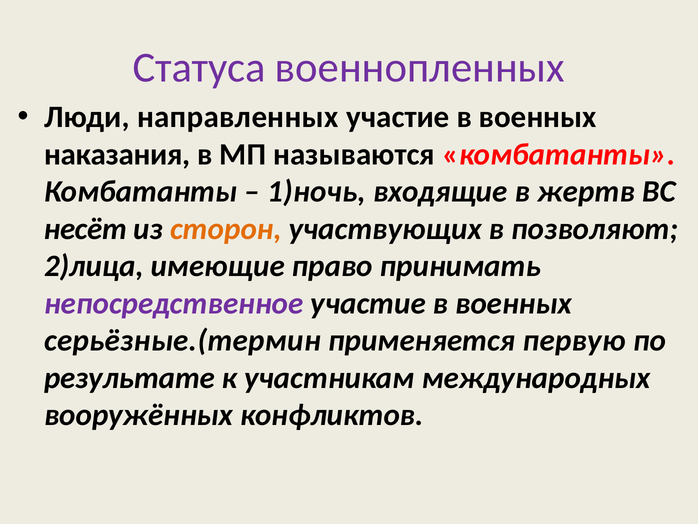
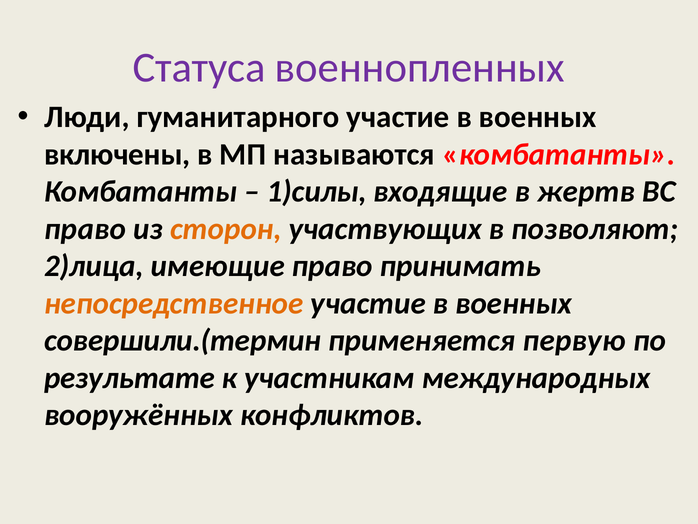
направленных: направленных -> гуманитарного
наказания: наказания -> включены
1)ночь: 1)ночь -> 1)силы
несёт at (85, 229): несёт -> право
непосредственное colour: purple -> orange
серьёзные.(термин: серьёзные.(термин -> совершили.(термин
